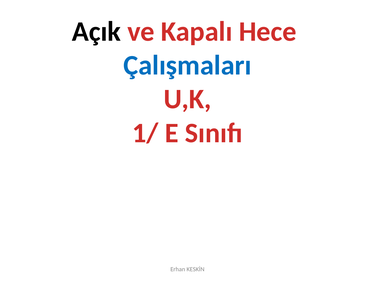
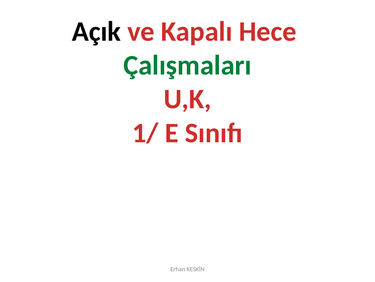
Çalışmaları colour: blue -> green
